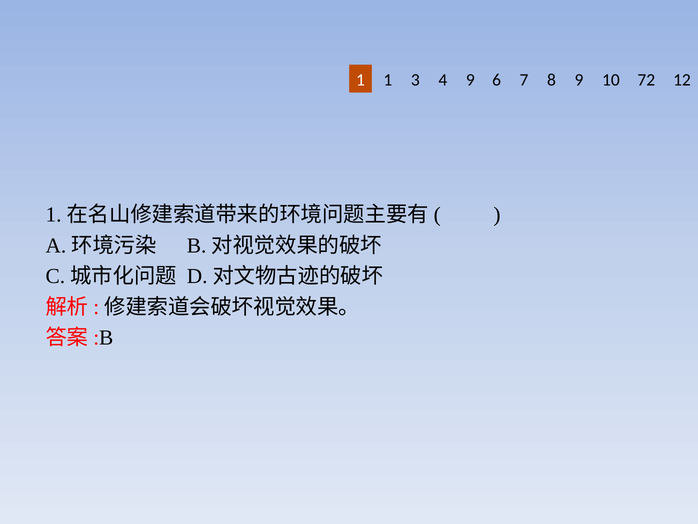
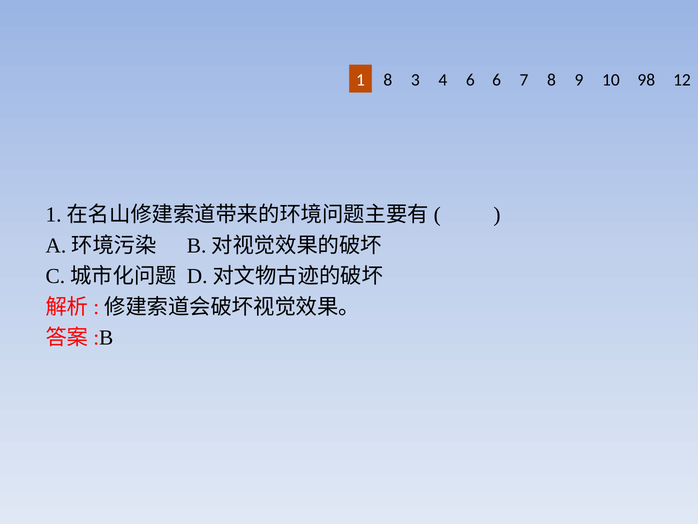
1 1: 1 -> 8
4 9: 9 -> 6
72: 72 -> 98
